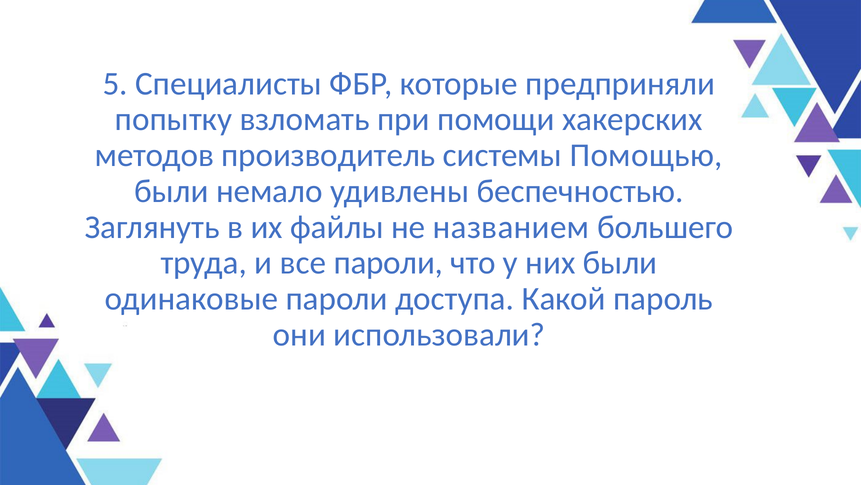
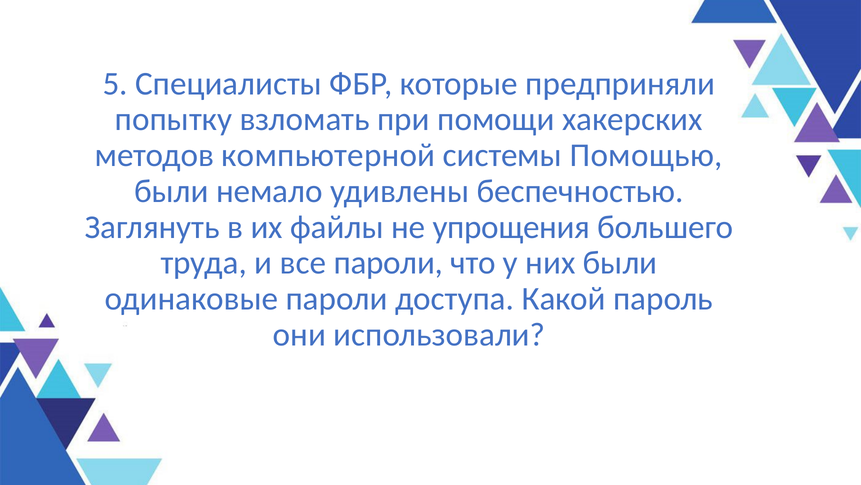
производитель: производитель -> компьютерной
названием: названием -> упрощения
